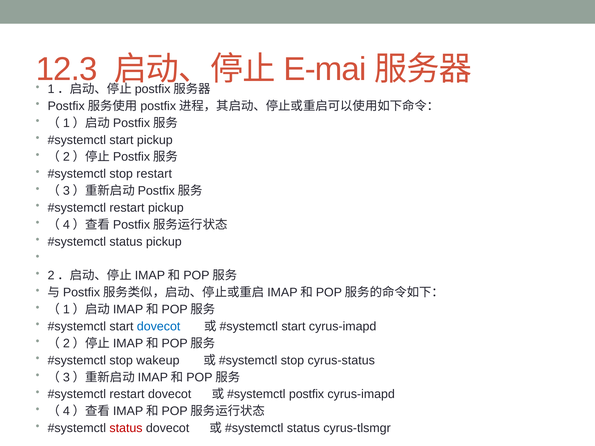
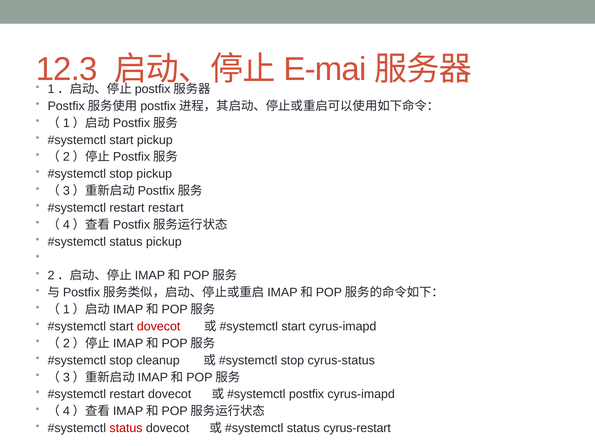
stop restart: restart -> pickup
restart pickup: pickup -> restart
dovecot at (159, 327) colour: blue -> red
wakeup: wakeup -> cleanup
cyrus-tlsmgr: cyrus-tlsmgr -> cyrus-restart
